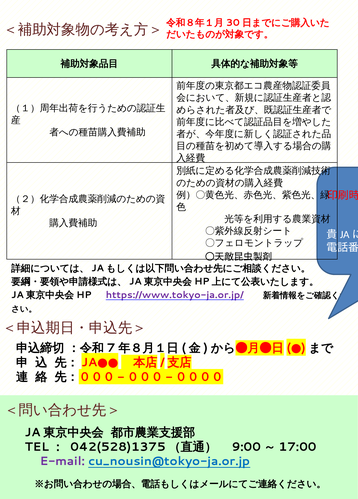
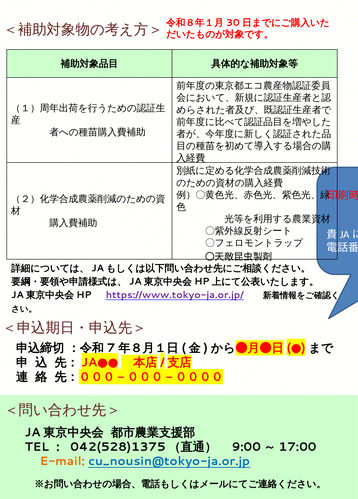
E-mail colour: purple -> orange
